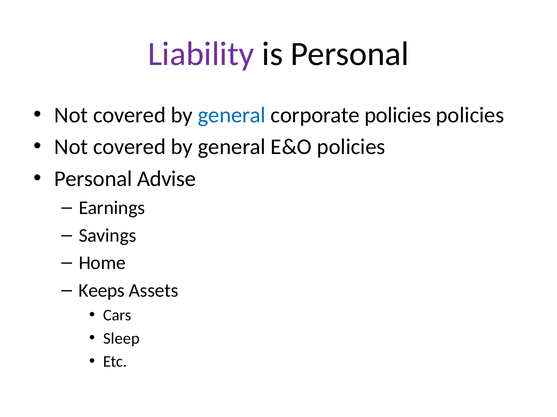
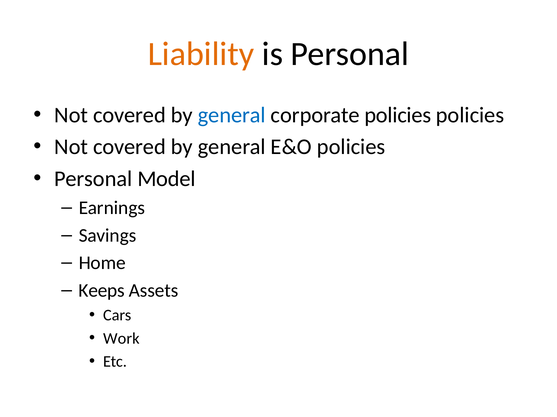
Liability colour: purple -> orange
Advise: Advise -> Model
Sleep: Sleep -> Work
